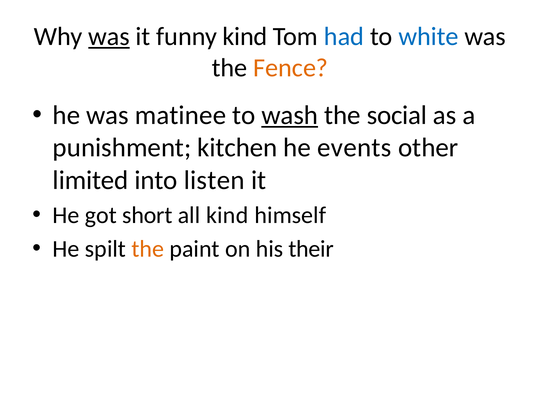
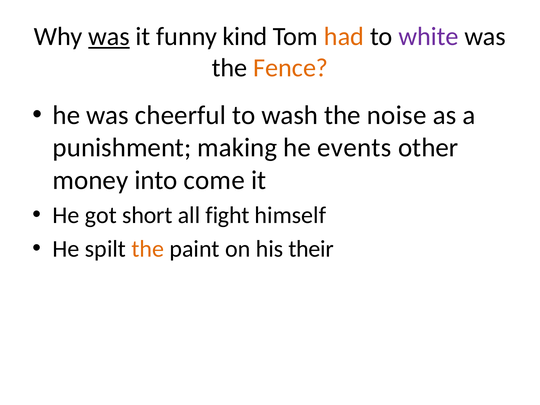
had colour: blue -> orange
white colour: blue -> purple
matinee: matinee -> cheerful
wash underline: present -> none
social: social -> noise
kitchen: kitchen -> making
limited: limited -> money
listen: listen -> come
all kind: kind -> fight
